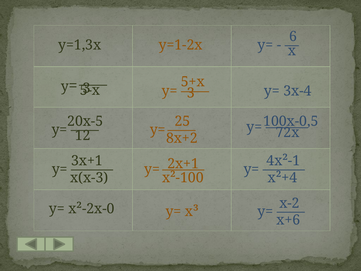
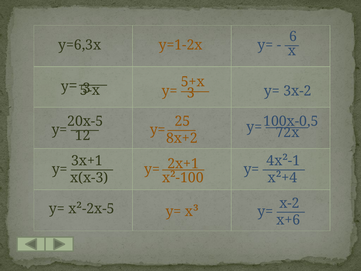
y=1,3x: y=1,3x -> y=6,3x
3x-4: 3x-4 -> 3x-2
x²-2x-0: x²-2x-0 -> x²-2x-5
